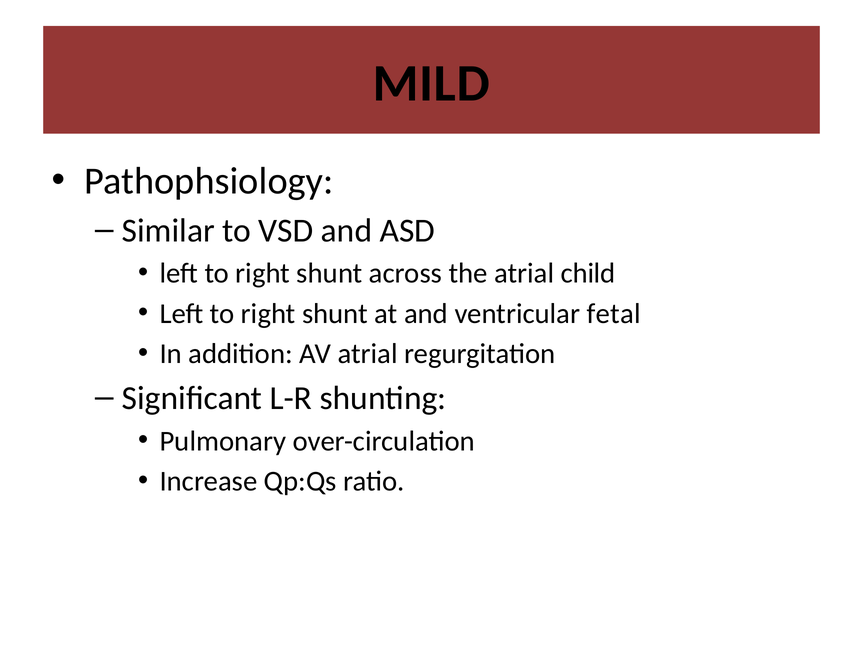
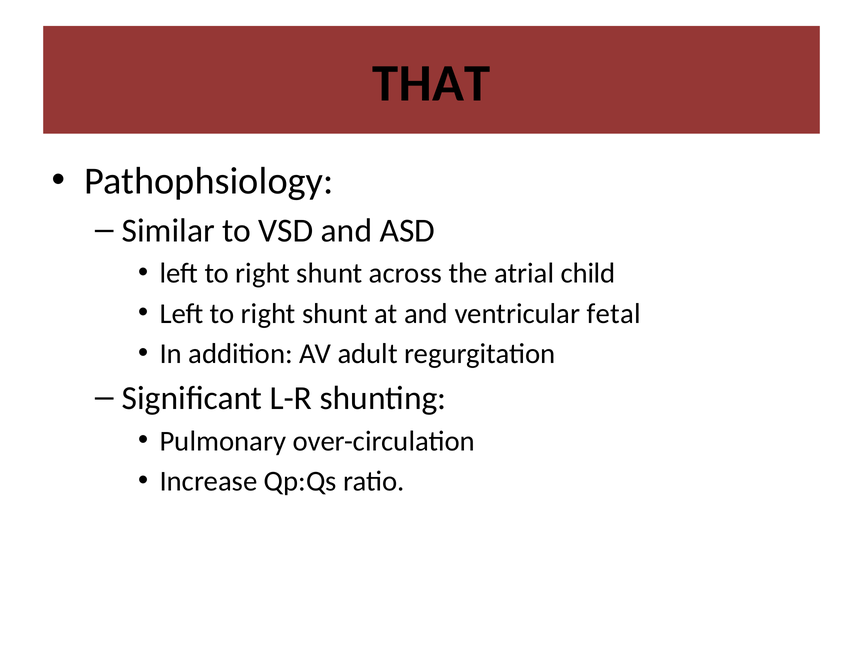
MILD: MILD -> THAT
AV atrial: atrial -> adult
